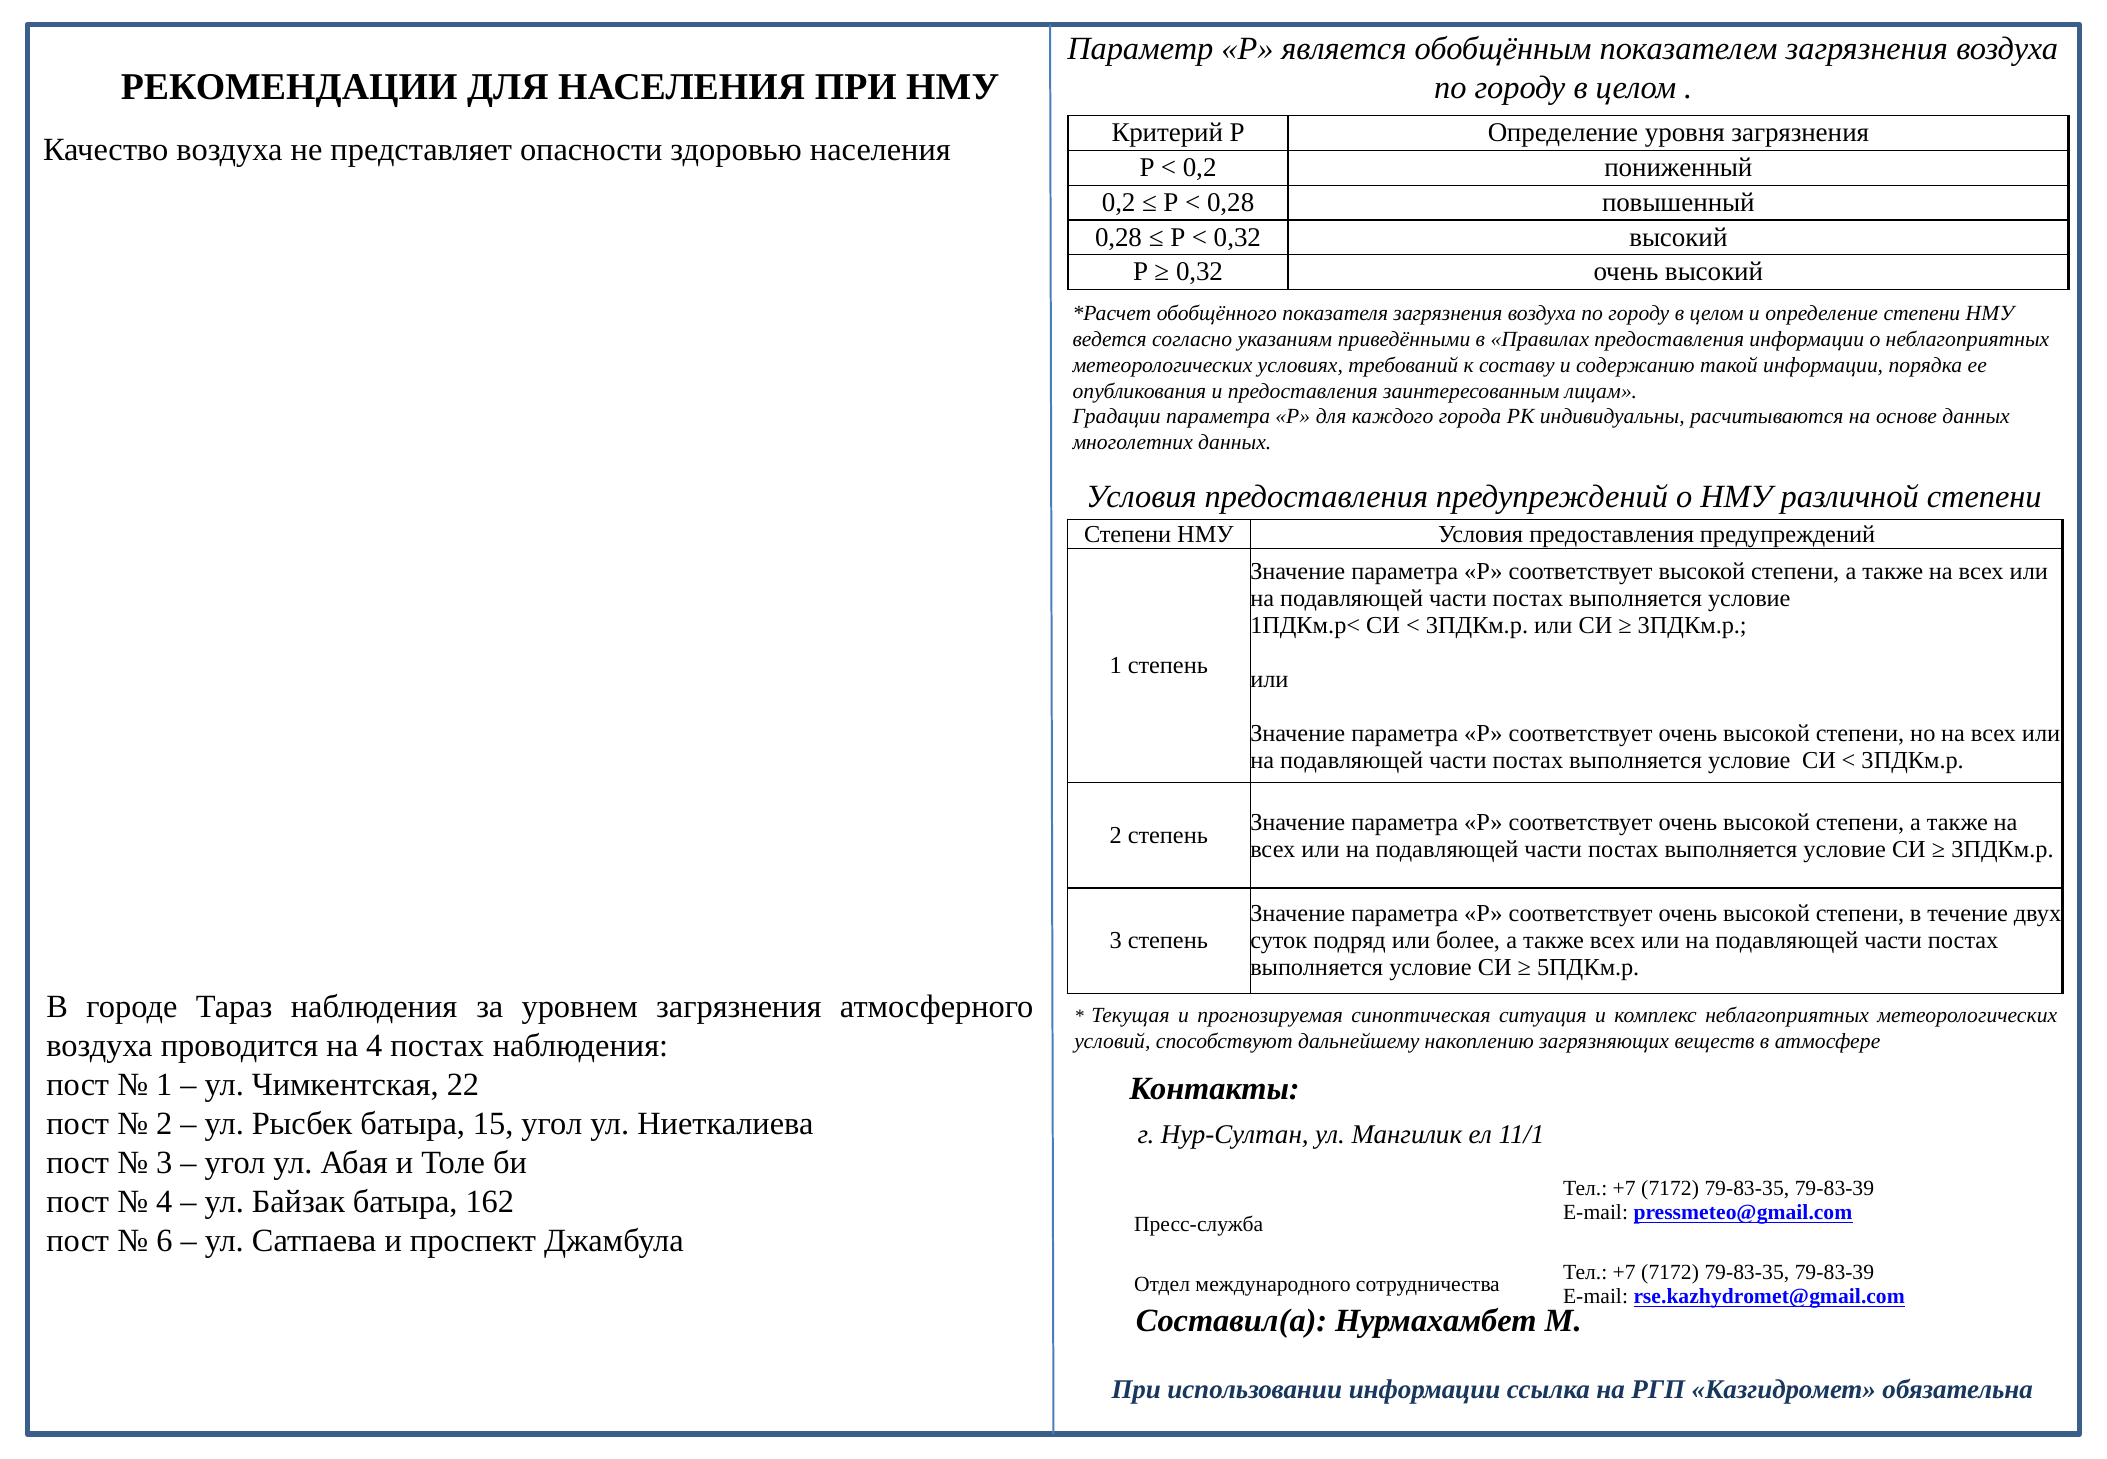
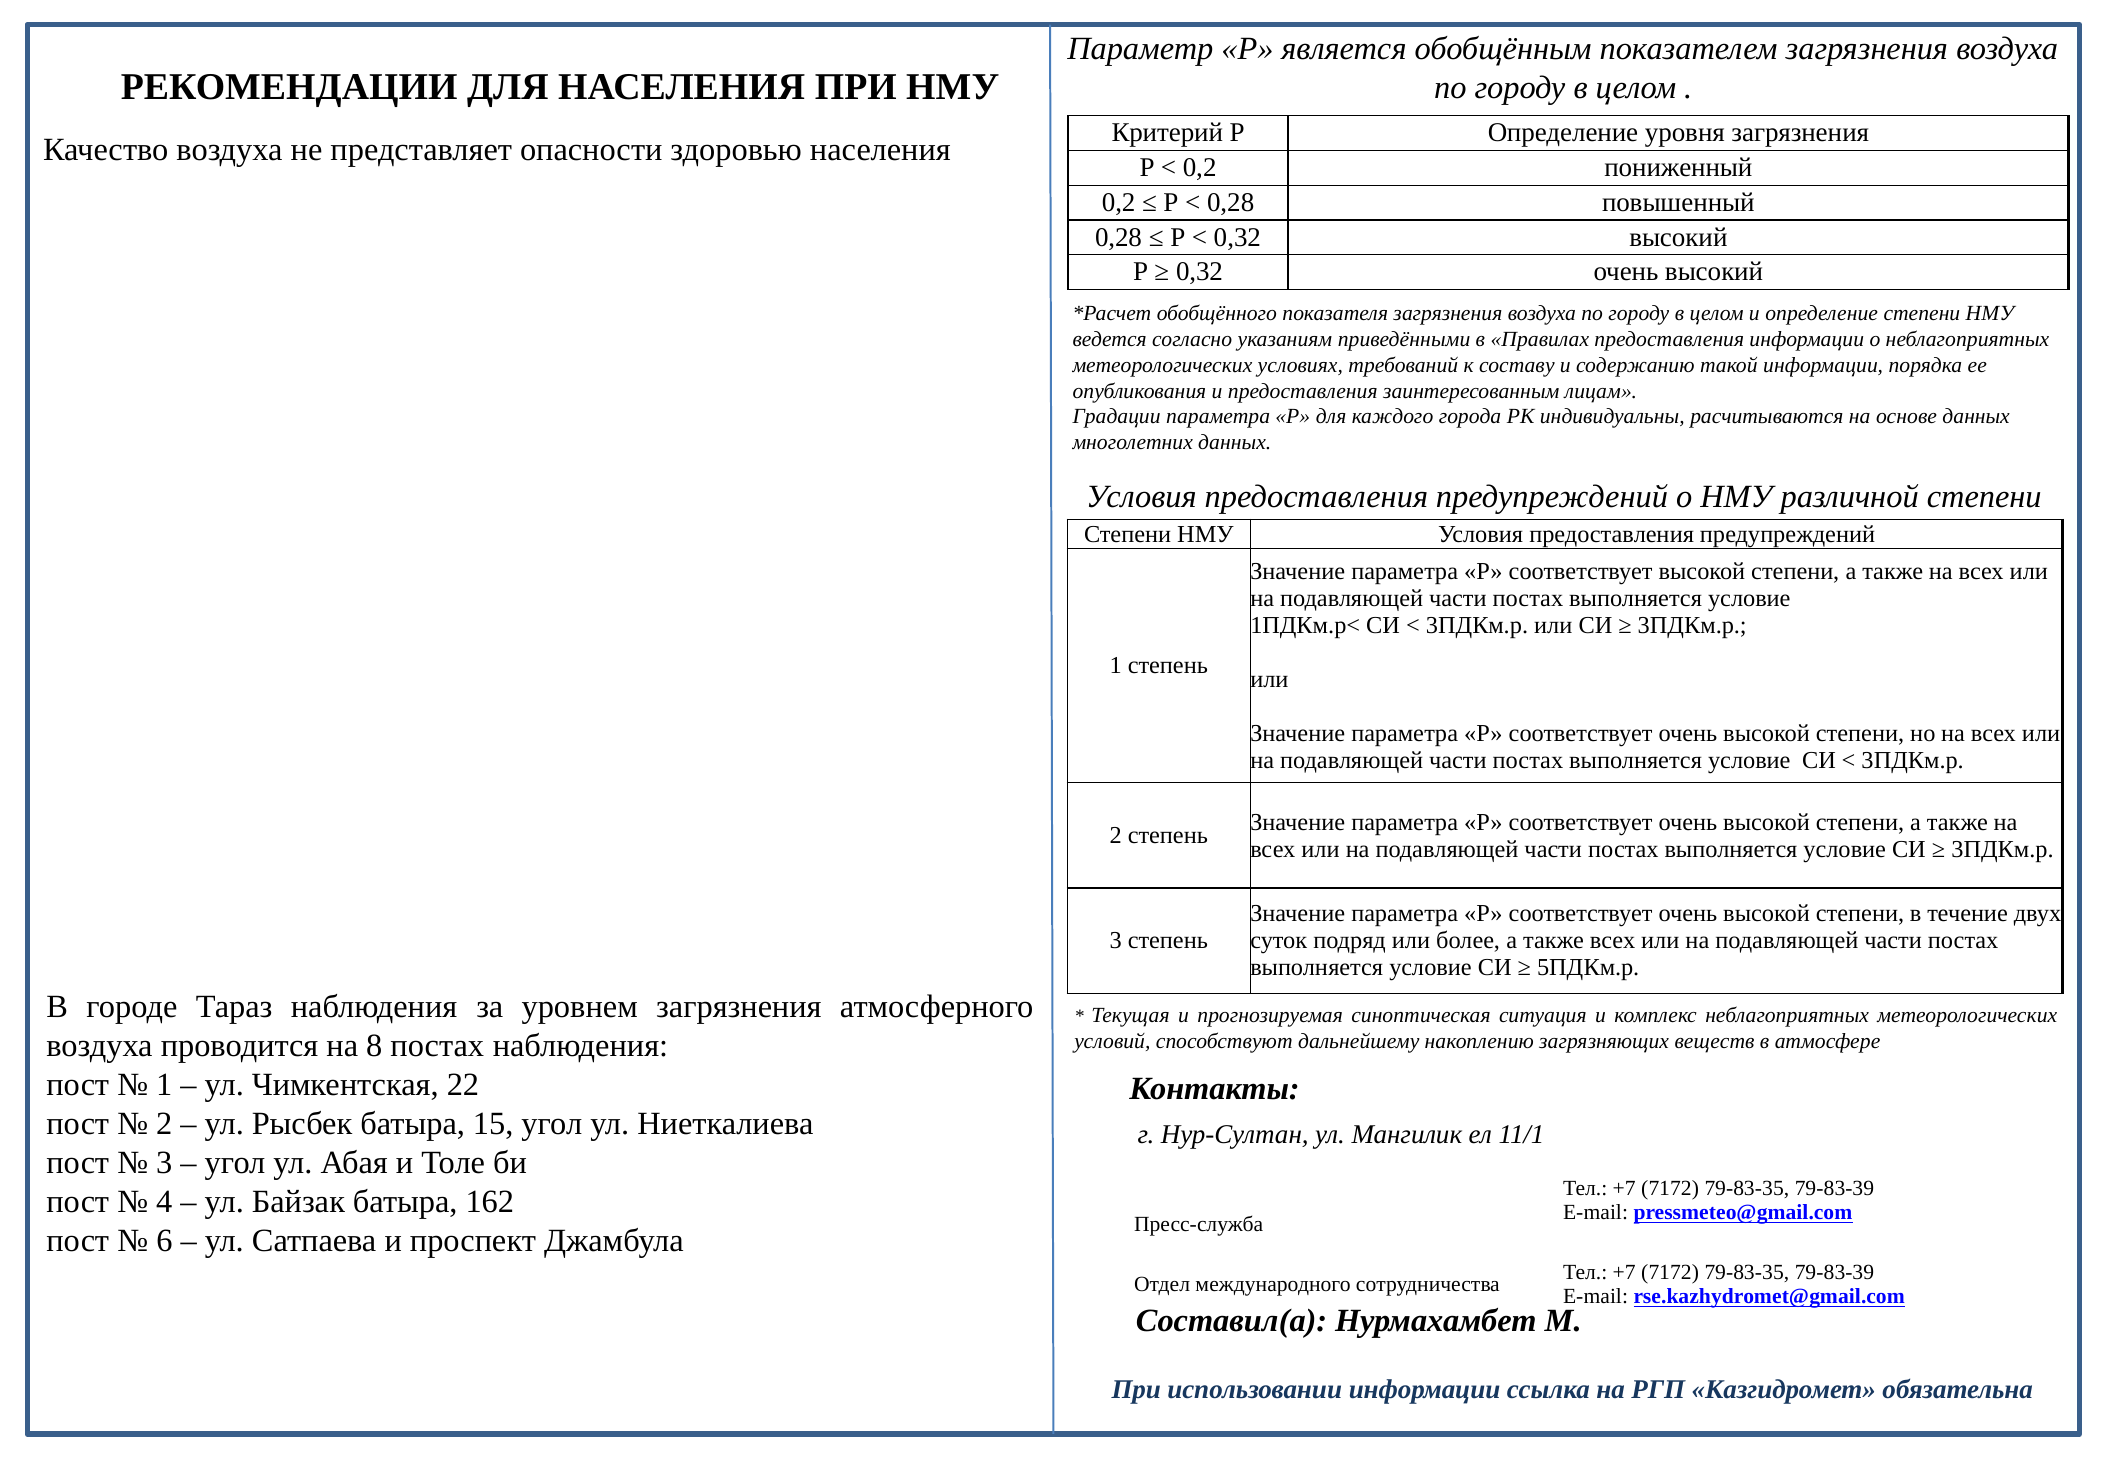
на 4: 4 -> 8
